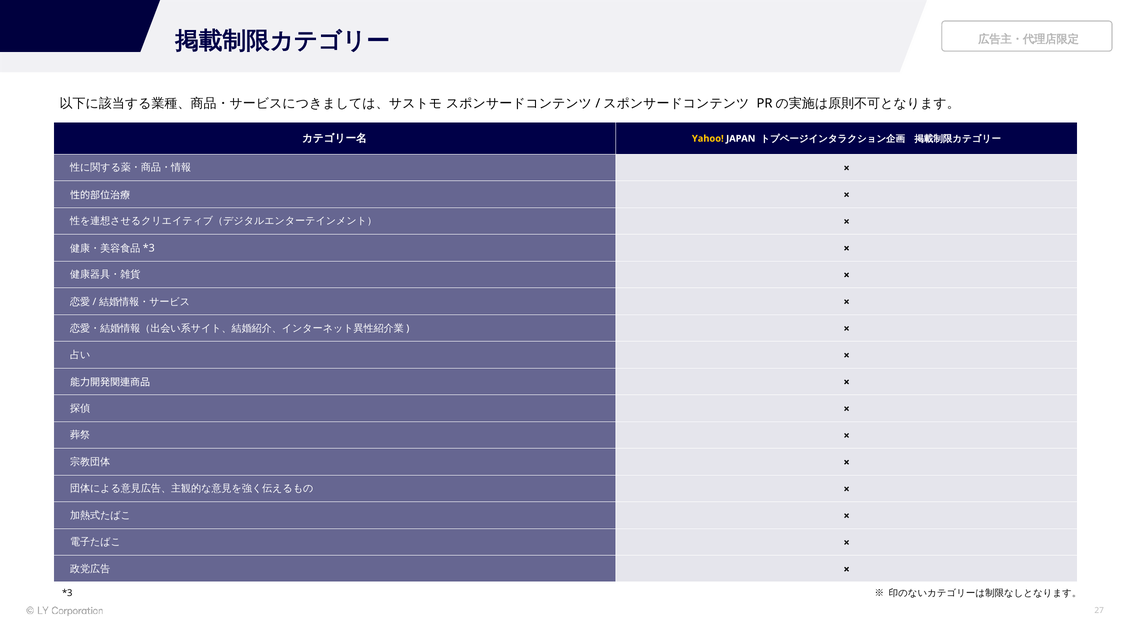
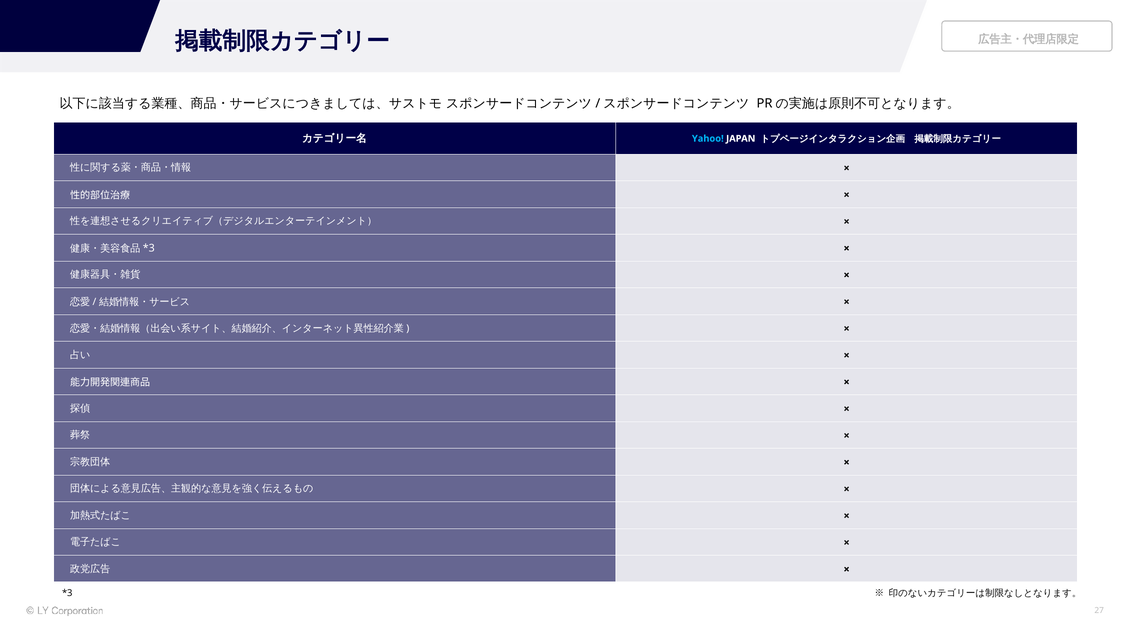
Yahoo colour: yellow -> light blue
